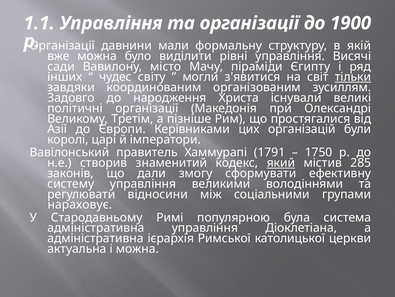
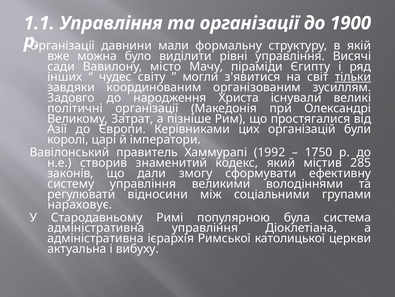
Третім: Третім -> Затрат
1791: 1791 -> 1992
який underline: present -> none
і можна: можна -> вибуху
